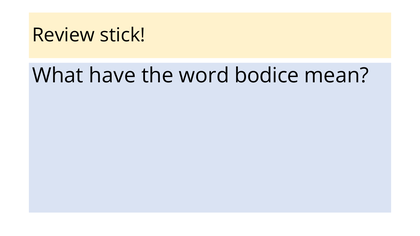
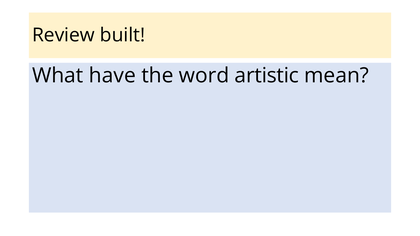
stick: stick -> built
bodice: bodice -> artistic
